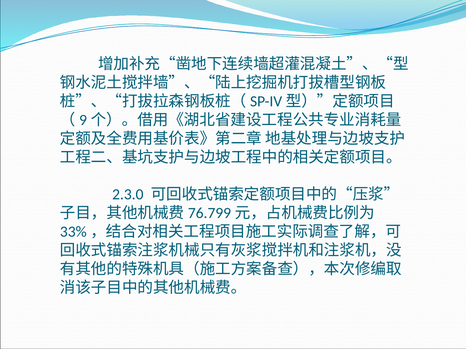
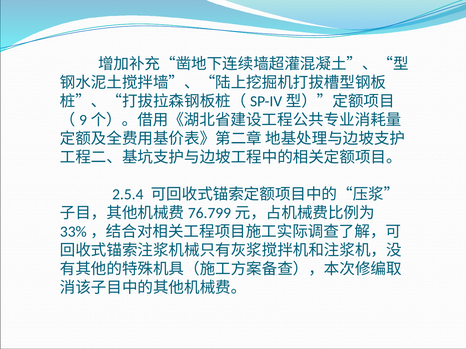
2.3.0: 2.3.0 -> 2.5.4
